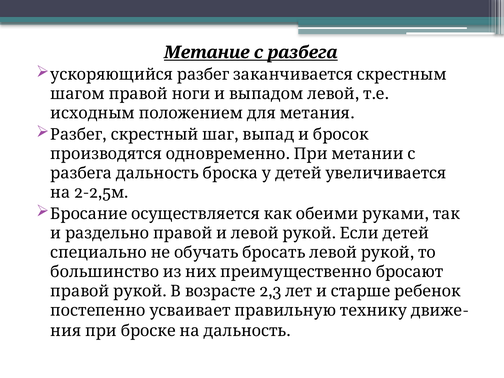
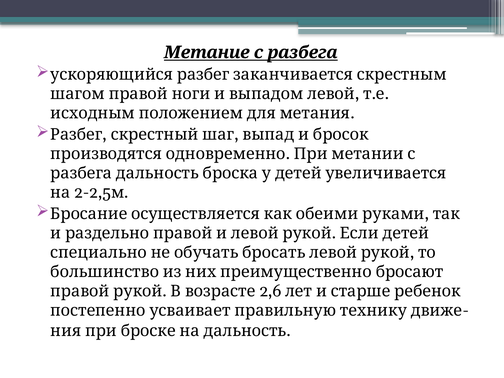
2,3: 2,3 -> 2,6
